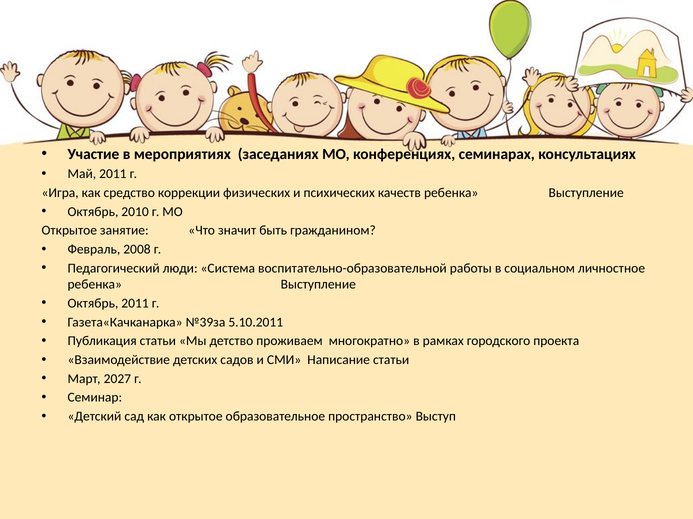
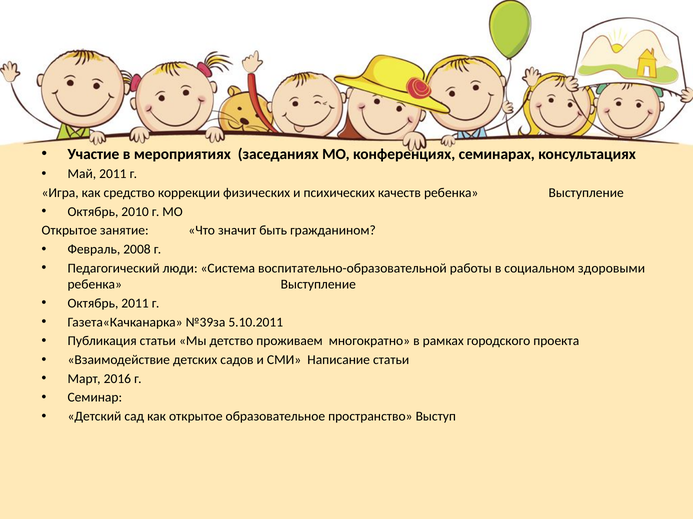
личностное: личностное -> здоровыми
2027: 2027 -> 2016
